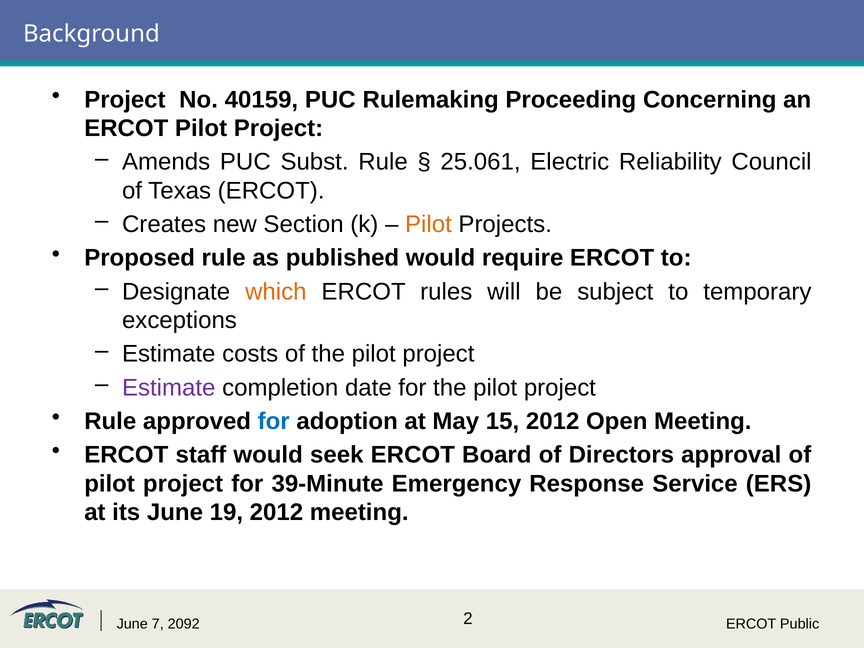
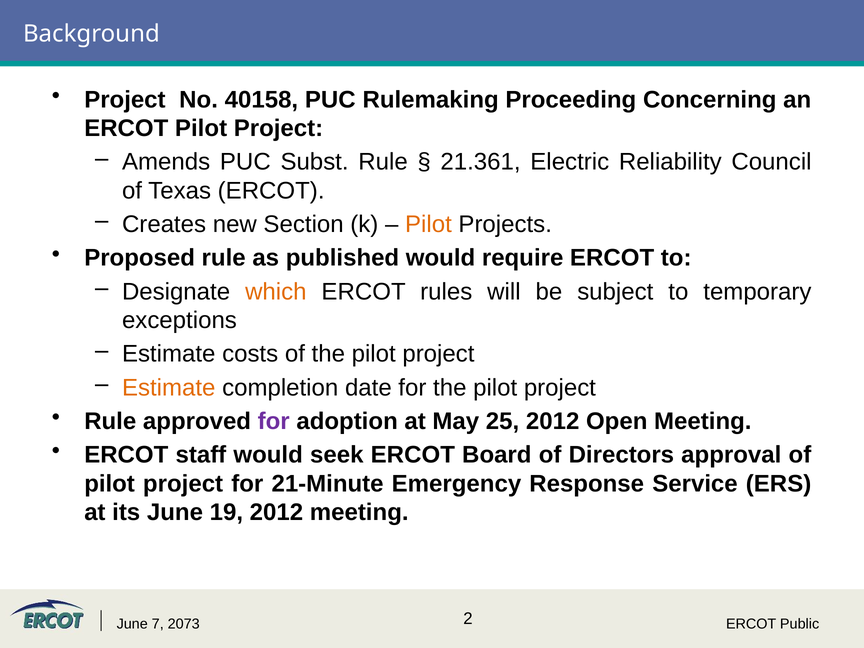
40159: 40159 -> 40158
25.061: 25.061 -> 21.361
Estimate at (169, 388) colour: purple -> orange
for at (274, 421) colour: blue -> purple
15: 15 -> 25
39-Minute: 39-Minute -> 21-Minute
2092: 2092 -> 2073
